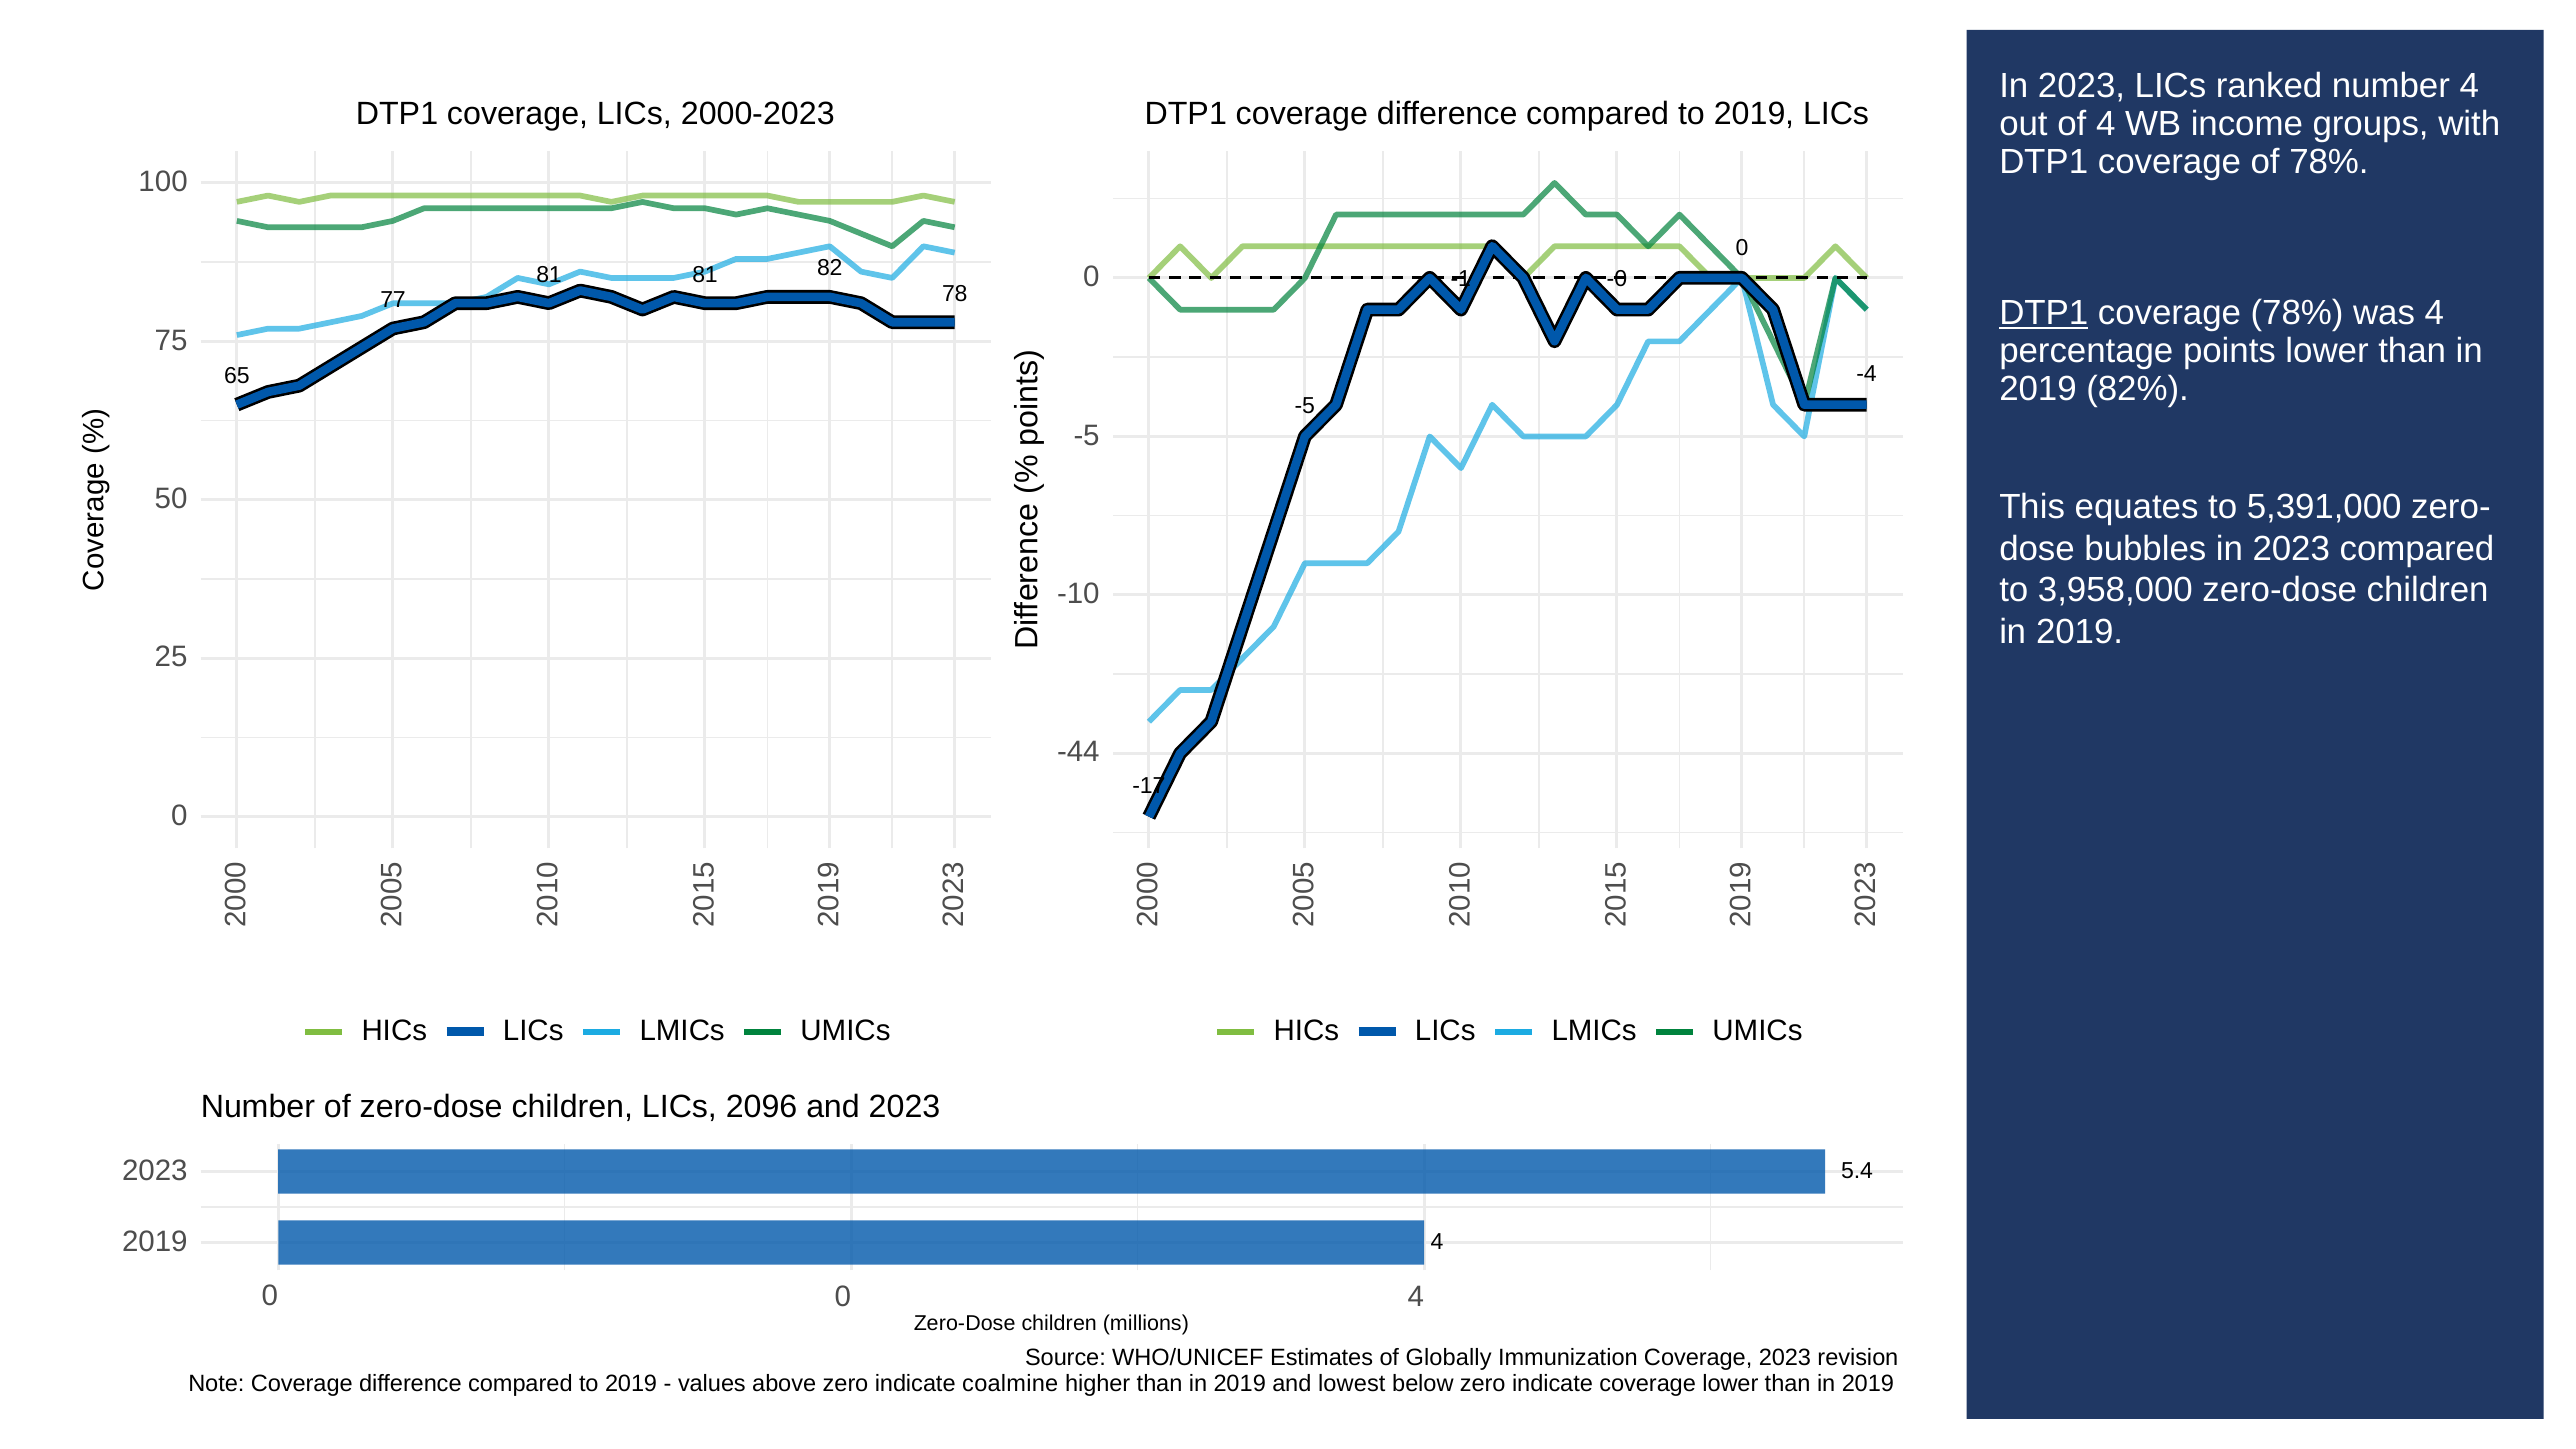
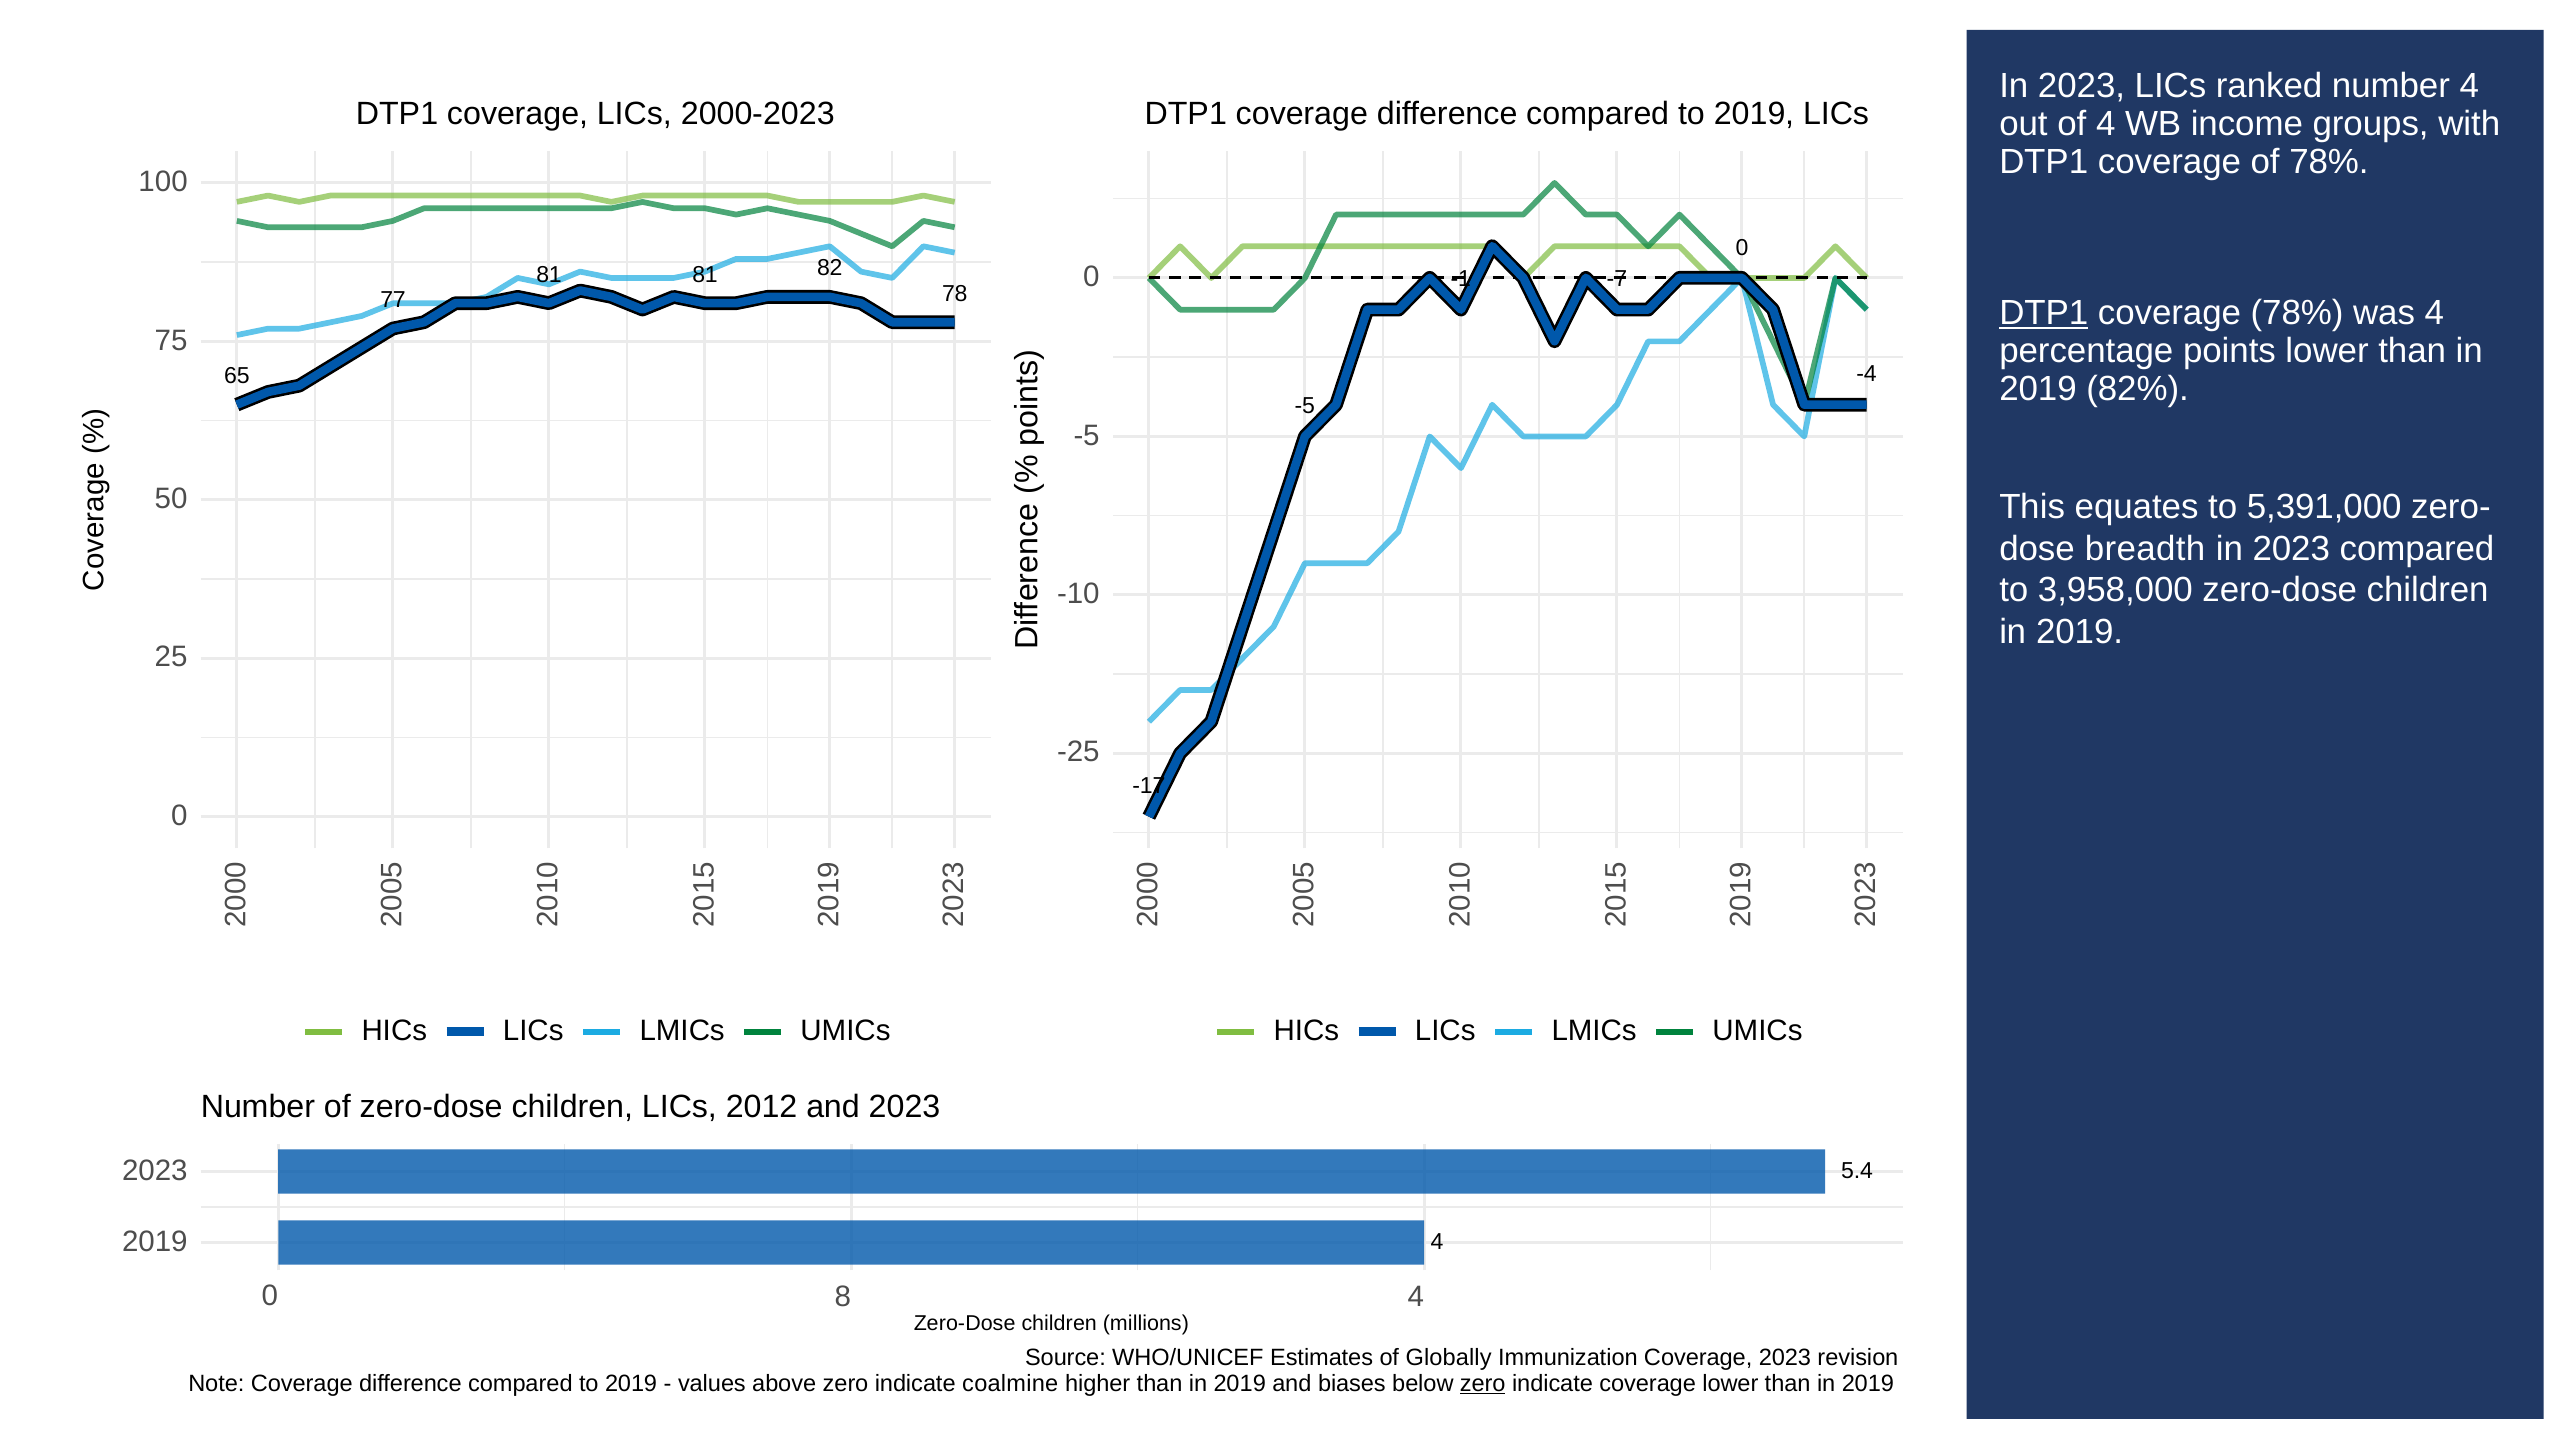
-0: -0 -> -7
bubbles: bubbles -> breadth
-44: -44 -> -25
2096: 2096 -> 2012
0 at (843, 1296): 0 -> 8
lowest: lowest -> biases
zero at (1483, 1383) underline: none -> present
